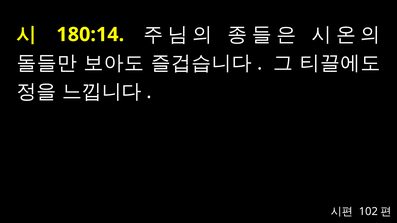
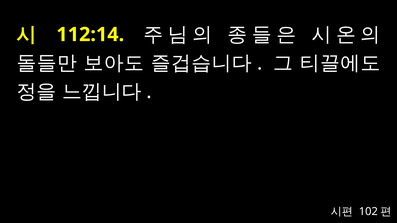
180:14: 180:14 -> 112:14
